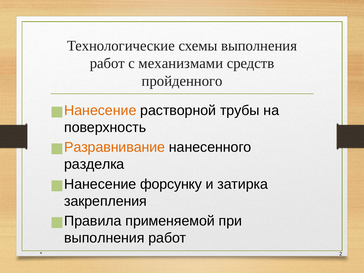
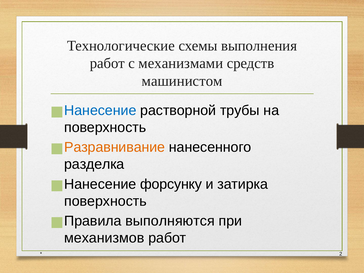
пройденного: пройденного -> машинистом
Нанесение at (100, 110) colour: orange -> blue
закрепления at (105, 201): закрепления -> поверхность
применяемой: применяемой -> выполняются
выполнения at (104, 238): выполнения -> механизмов
